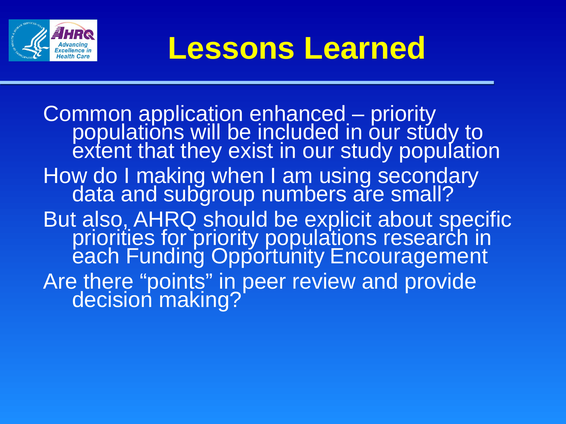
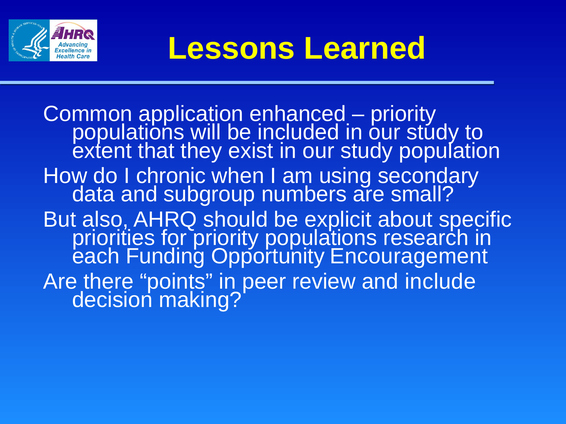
I making: making -> chronic
provide: provide -> include
